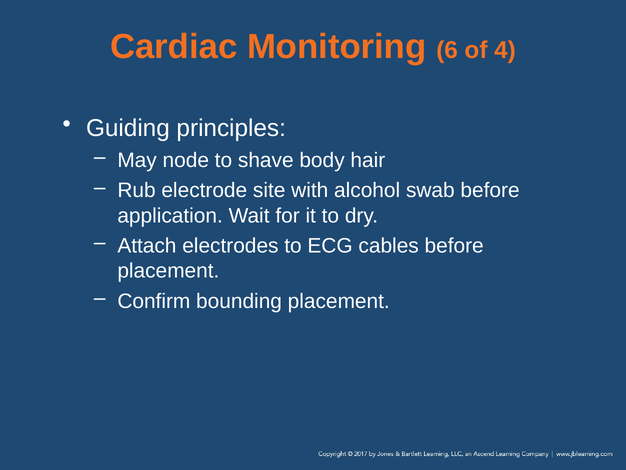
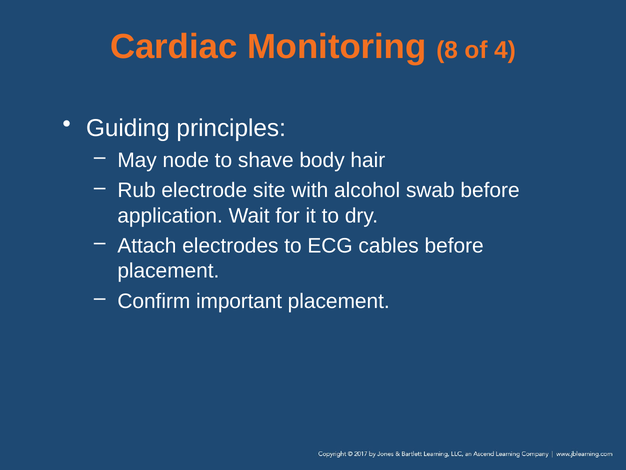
6: 6 -> 8
bounding: bounding -> important
